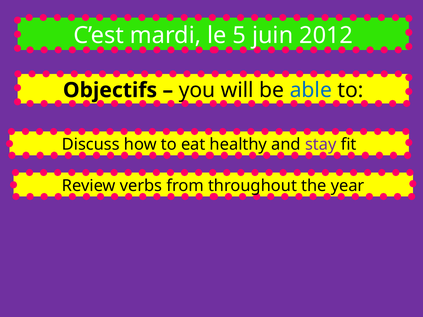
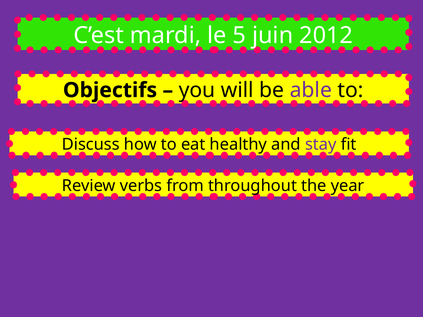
able colour: blue -> purple
